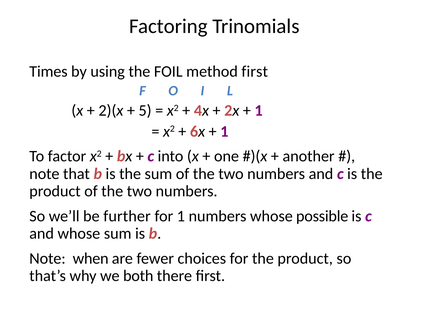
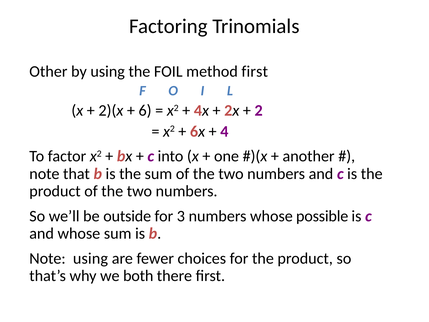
Times: Times -> Other
5: 5 -> 6
1 at (259, 111): 1 -> 2
1 at (224, 131): 1 -> 4
further: further -> outside
for 1: 1 -> 3
Note when: when -> using
